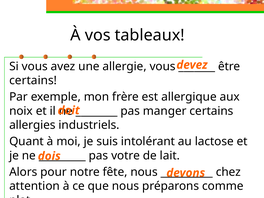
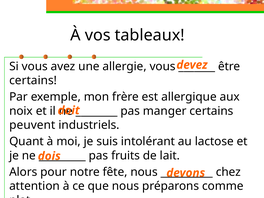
allergies: allergies -> peuvent
votre: votre -> fruits
